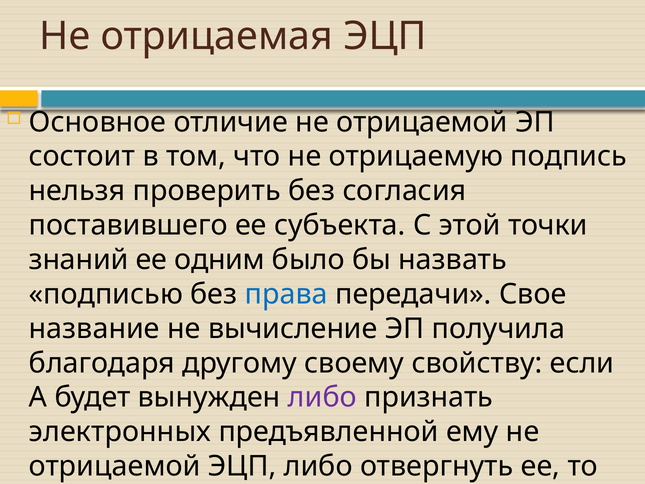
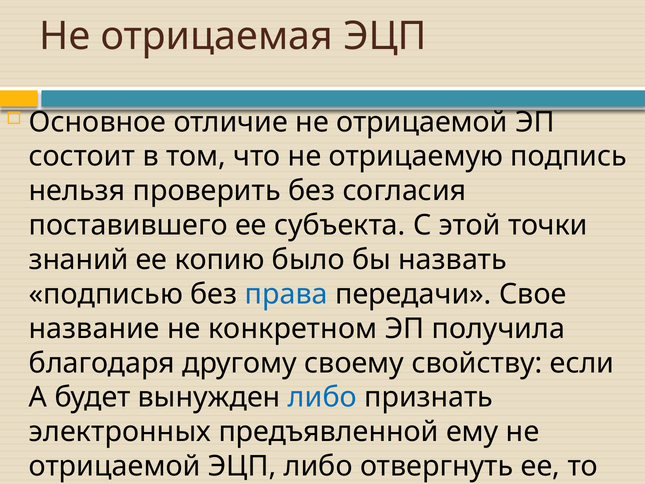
одним: одним -> копию
вычисление: вычисление -> конкретном
либо at (322, 397) colour: purple -> blue
